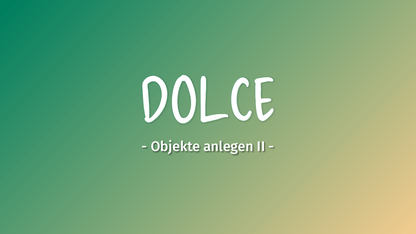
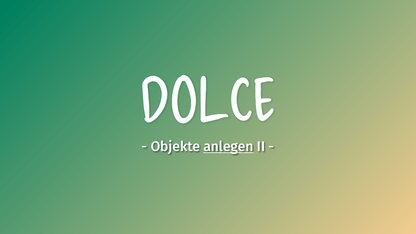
anlegen underline: none -> present
